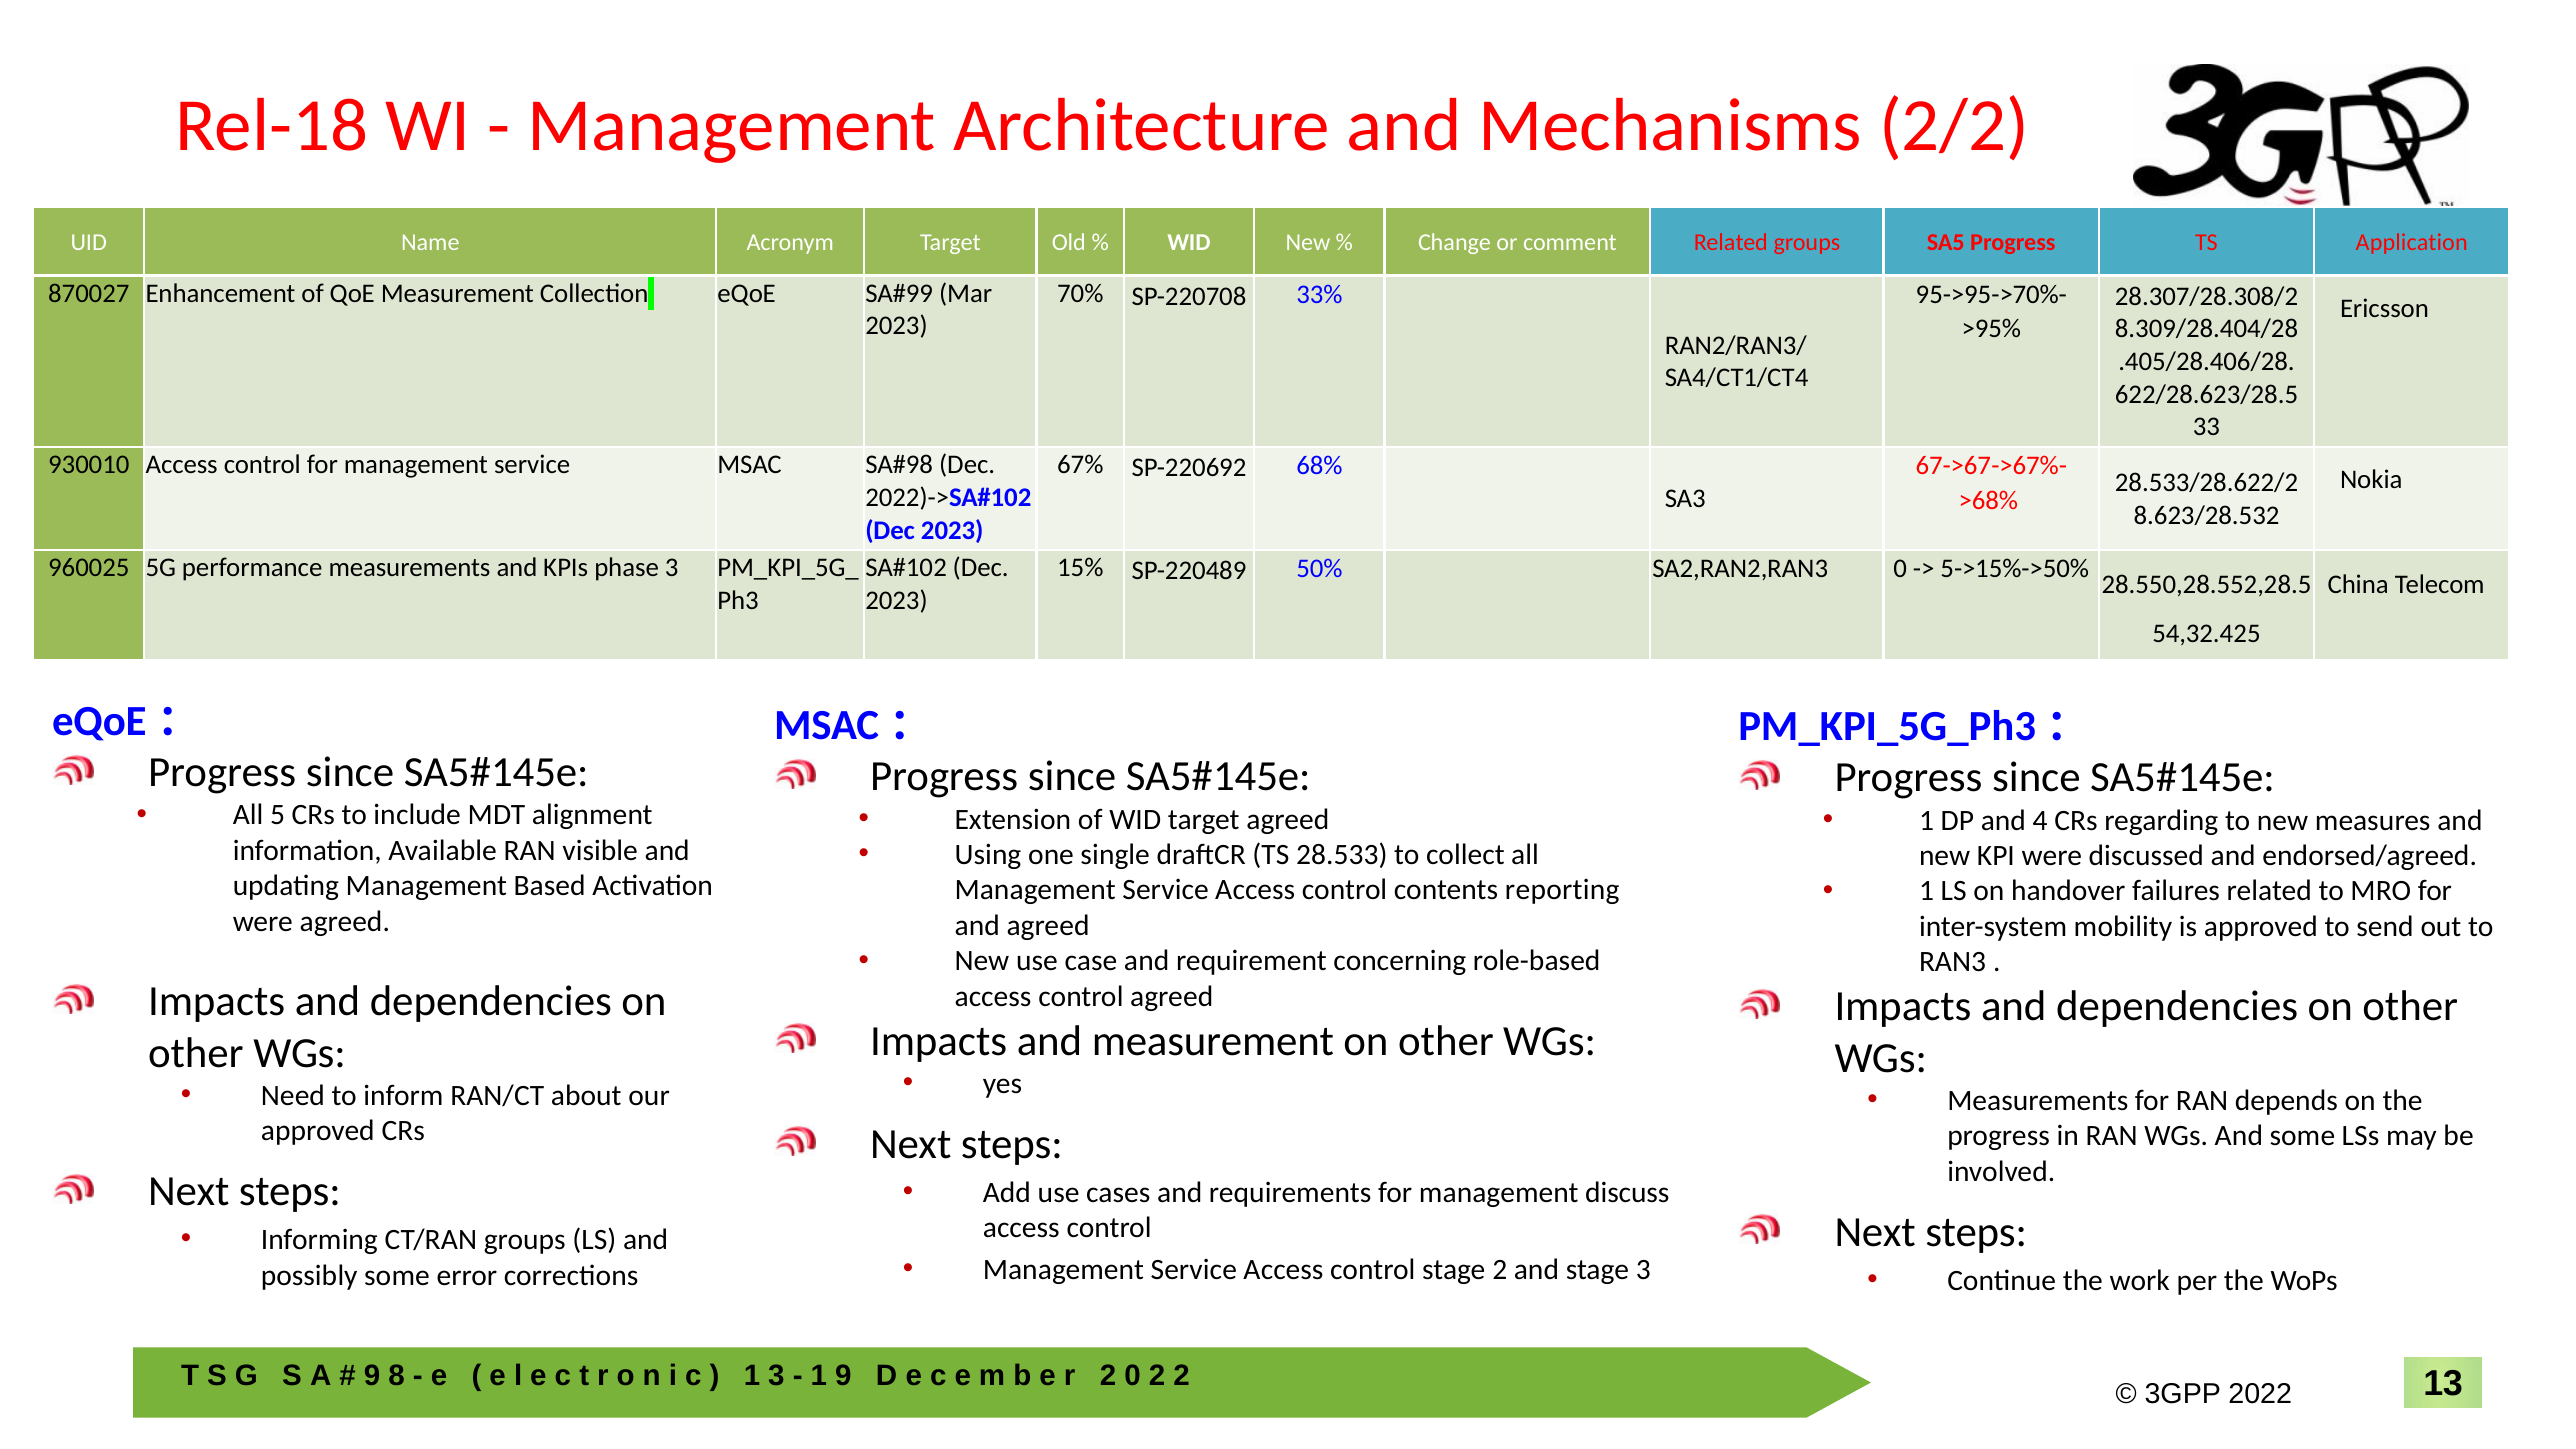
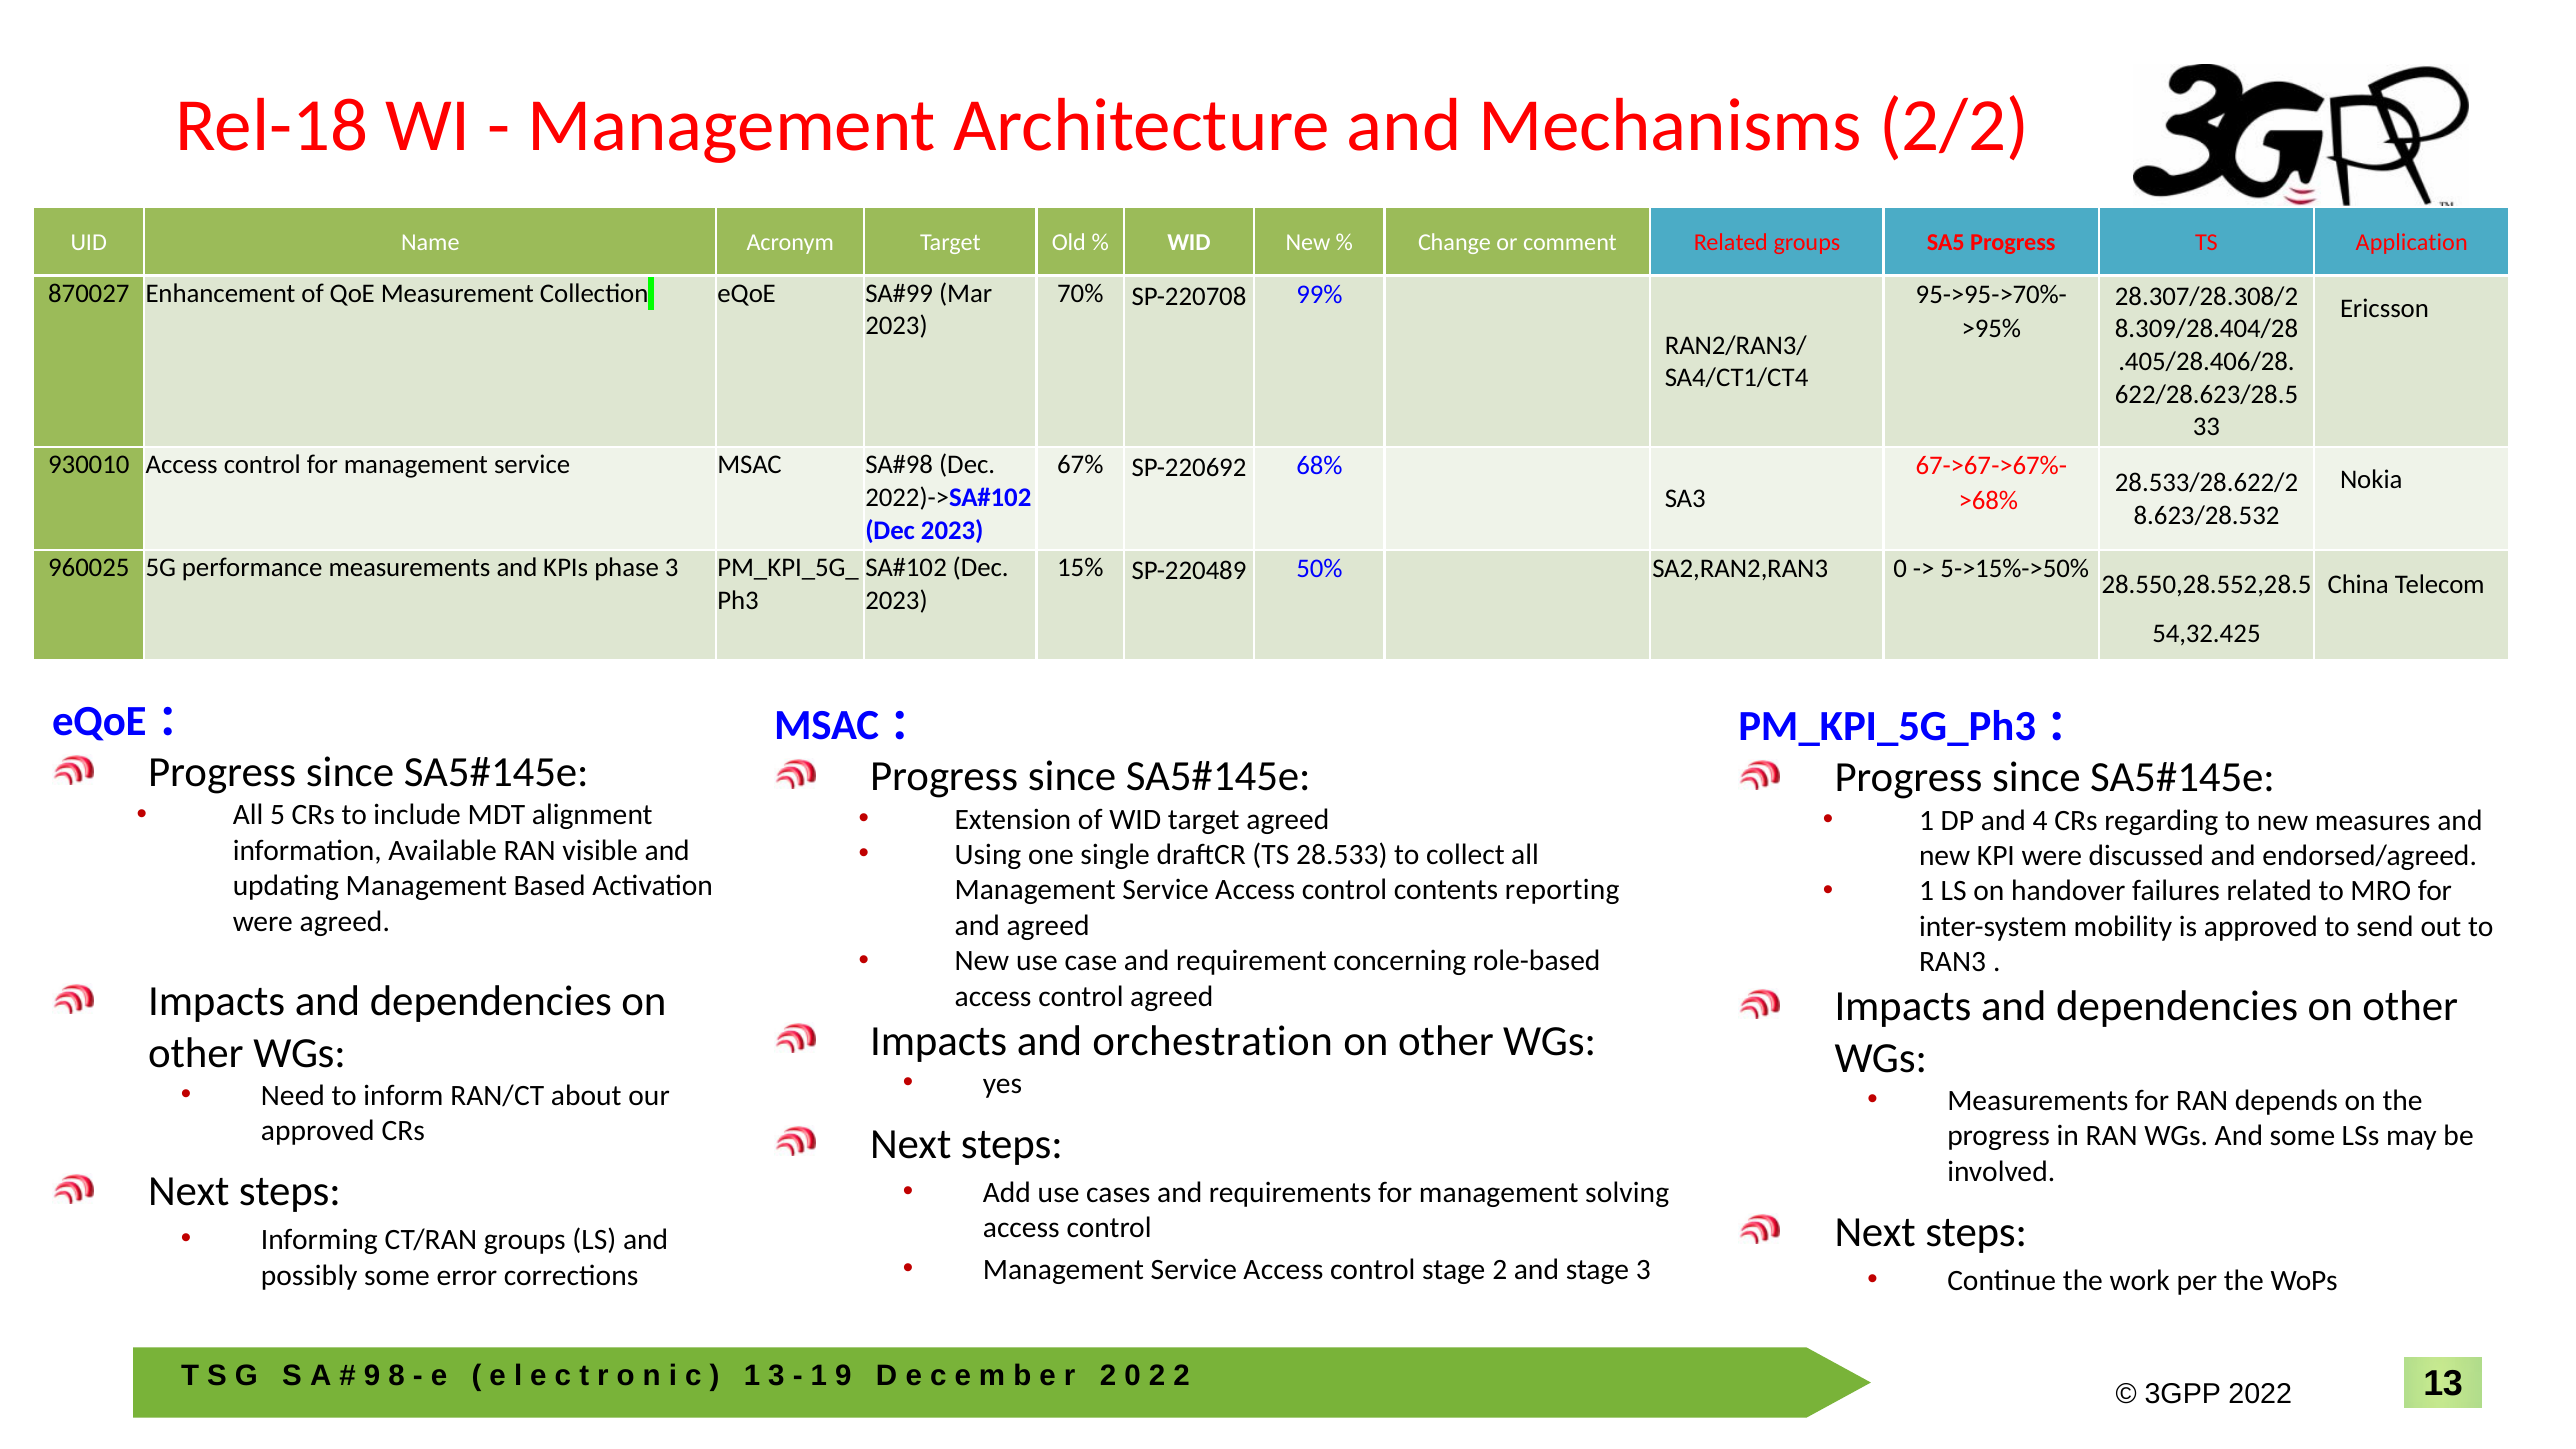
33%: 33% -> 99%
and measurement: measurement -> orchestration
discuss: discuss -> solving
